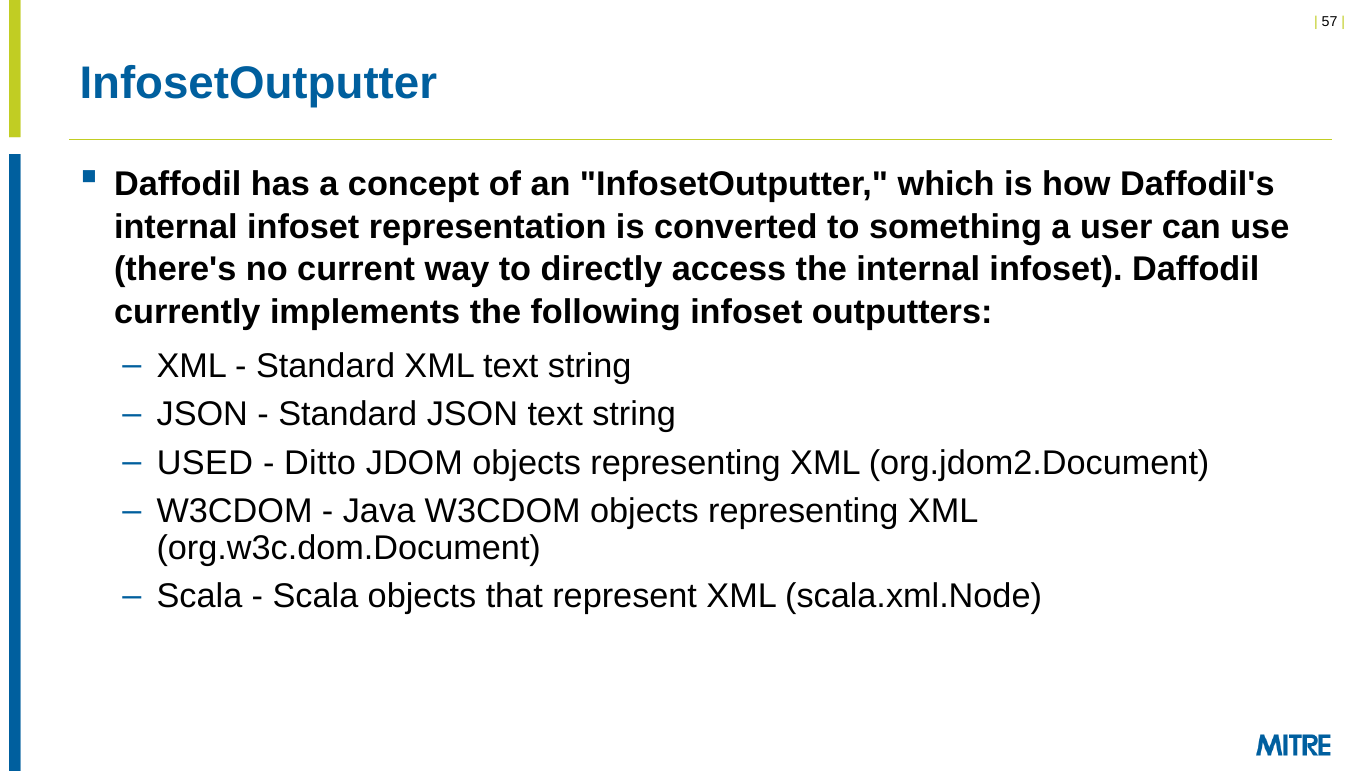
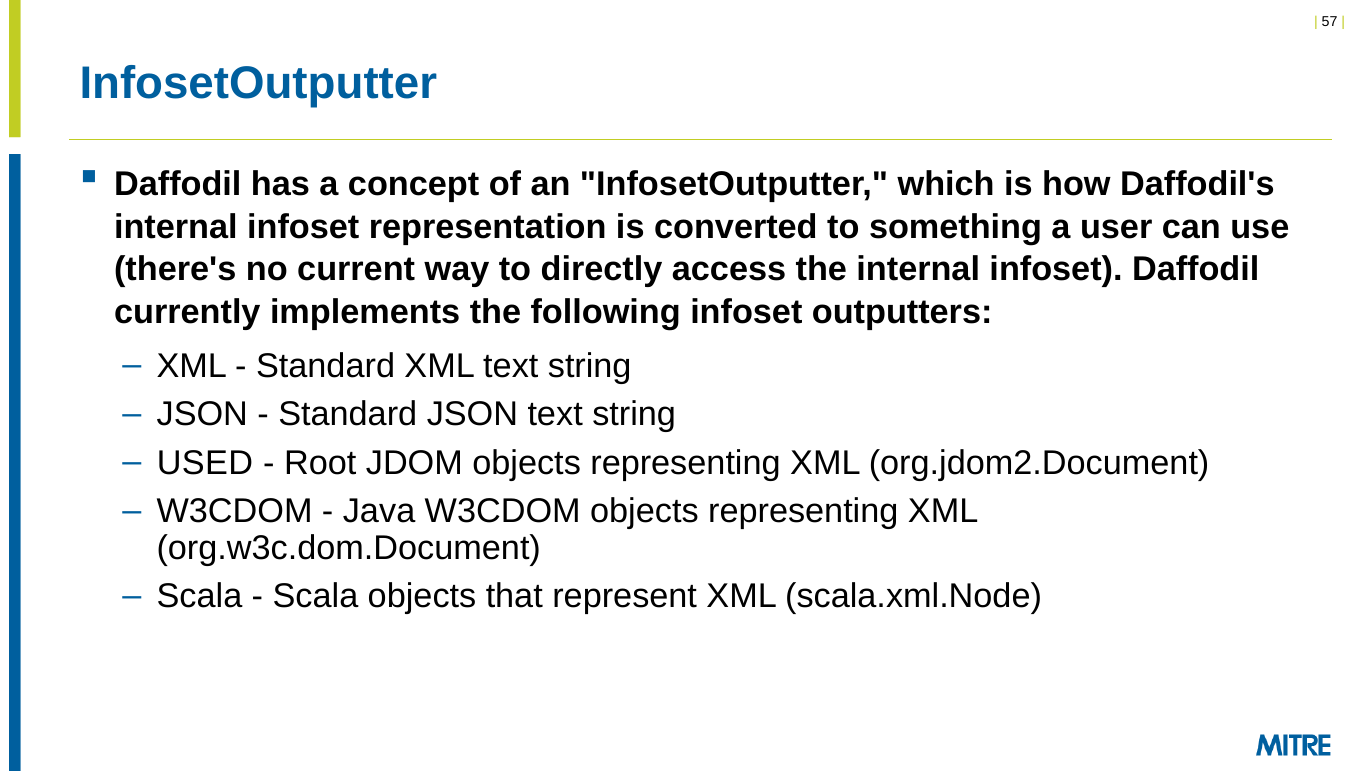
Ditto: Ditto -> Root
